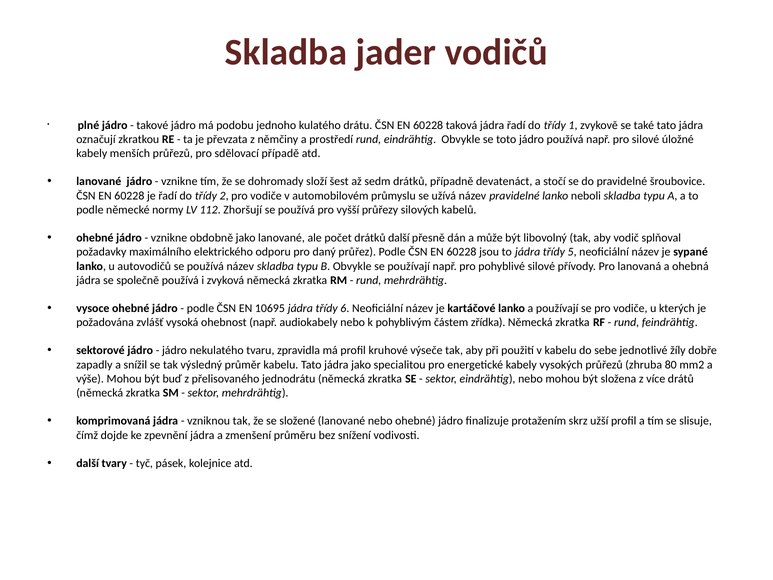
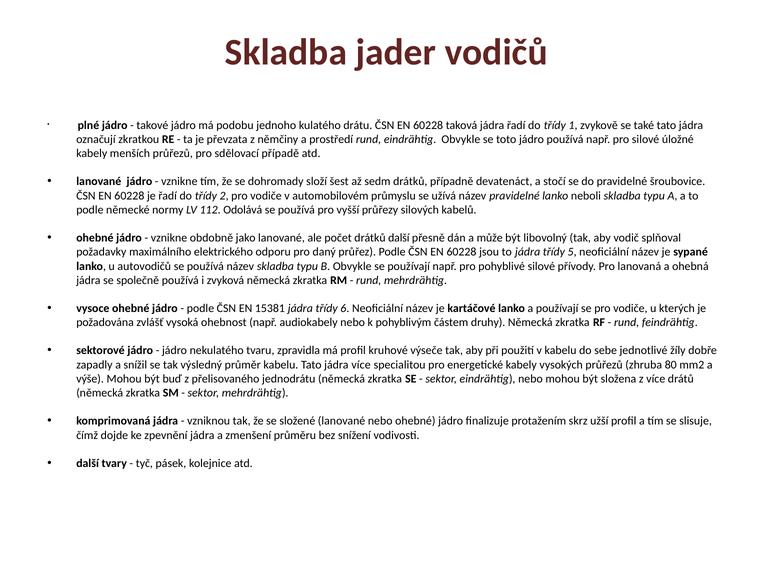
Zhoršují: Zhoršují -> Odolává
10695: 10695 -> 15381
zřídka: zřídka -> druhy
jádra jako: jako -> více
